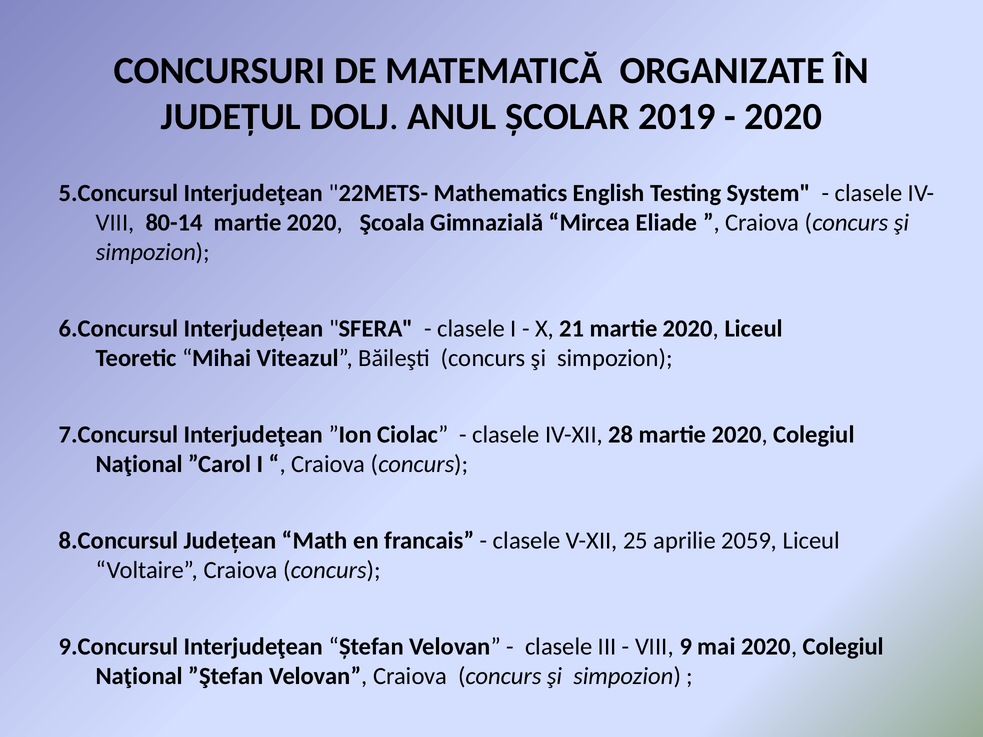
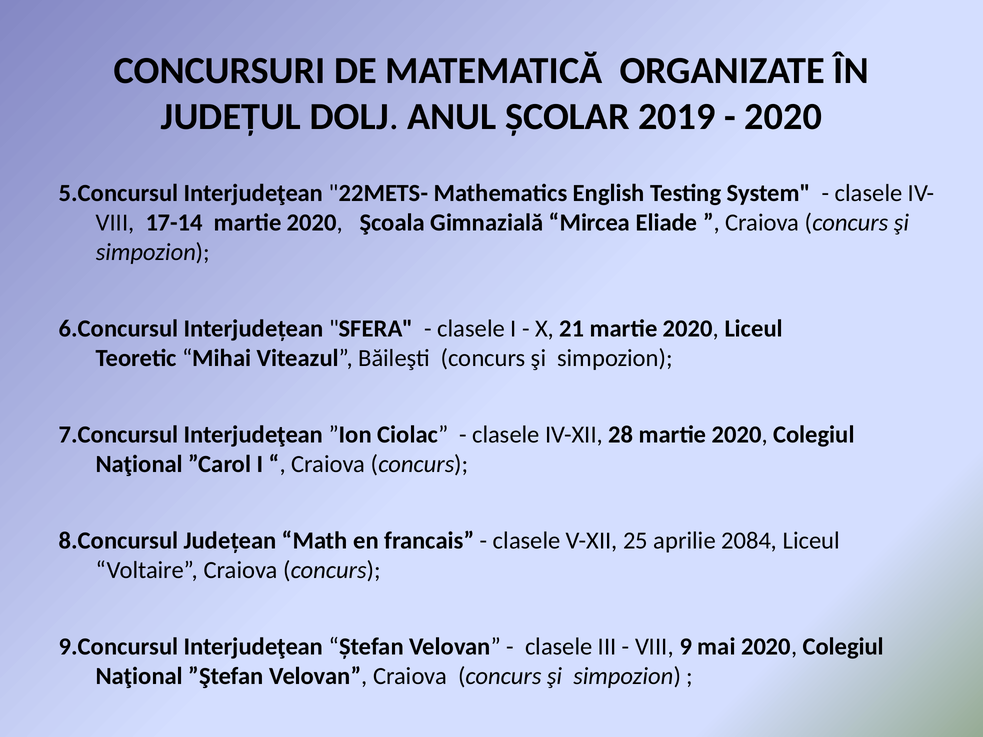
80-14: 80-14 -> 17-14
2059: 2059 -> 2084
